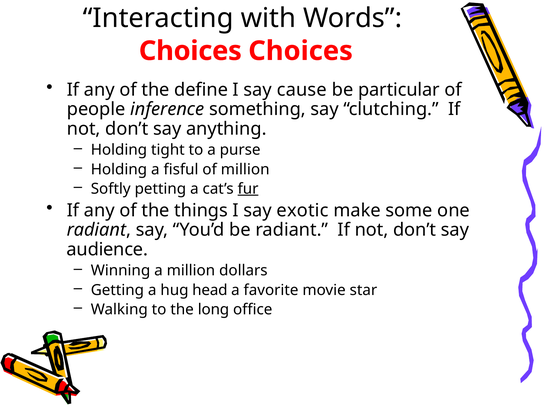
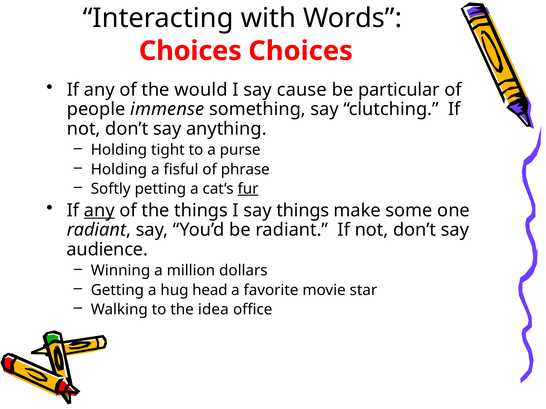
define: define -> would
inference: inference -> immense
of million: million -> phrase
any at (99, 211) underline: none -> present
say exotic: exotic -> things
long: long -> idea
